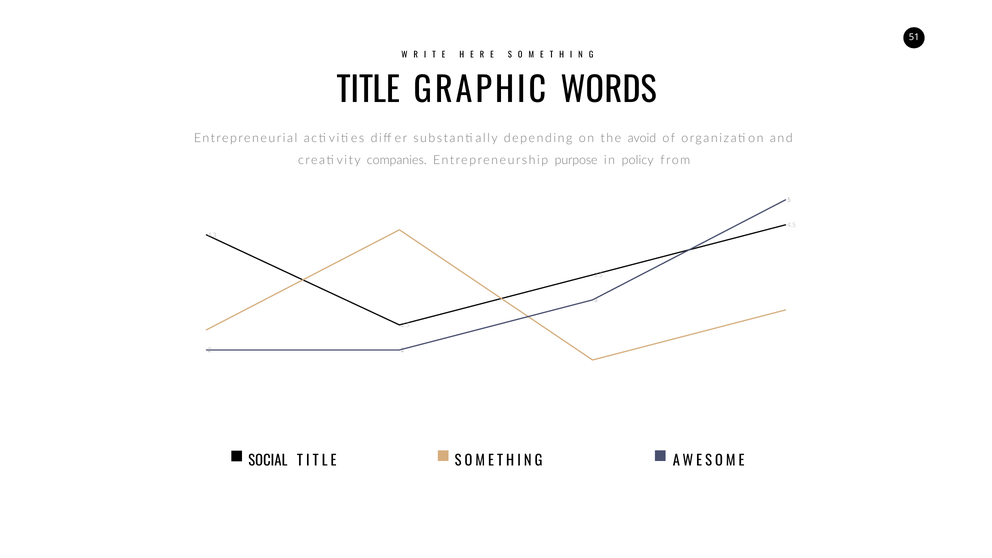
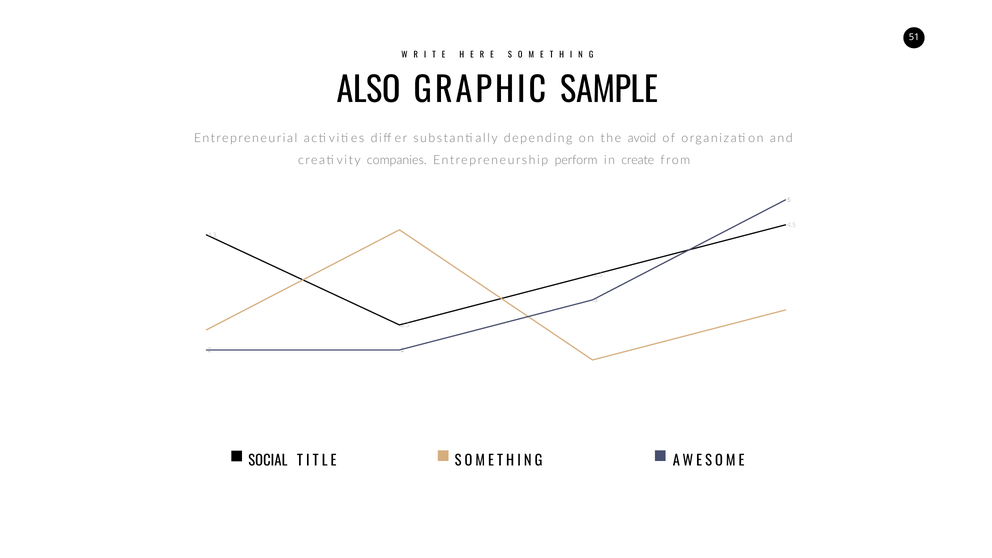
TITLE at (369, 91): TITLE -> ALSO
WORDS: WORDS -> SAMPLE
purpose: purpose -> perform
policy: policy -> create
